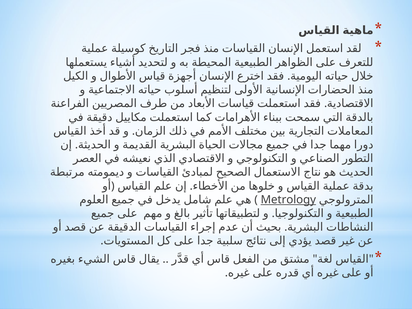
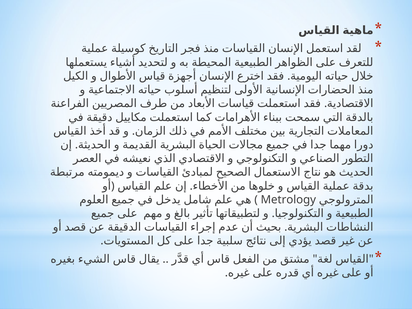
Metrology underline: present -> none
